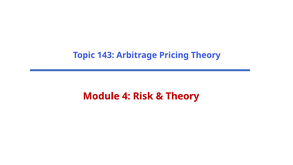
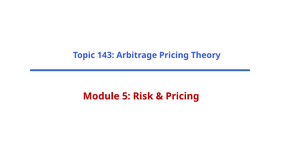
4: 4 -> 5
Theory at (182, 96): Theory -> Pricing
